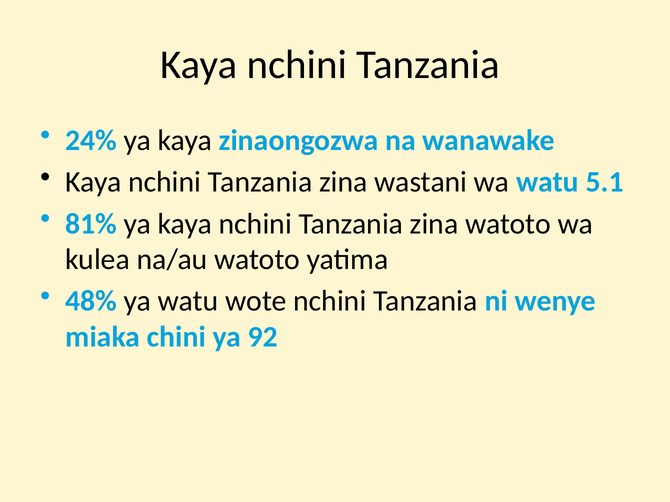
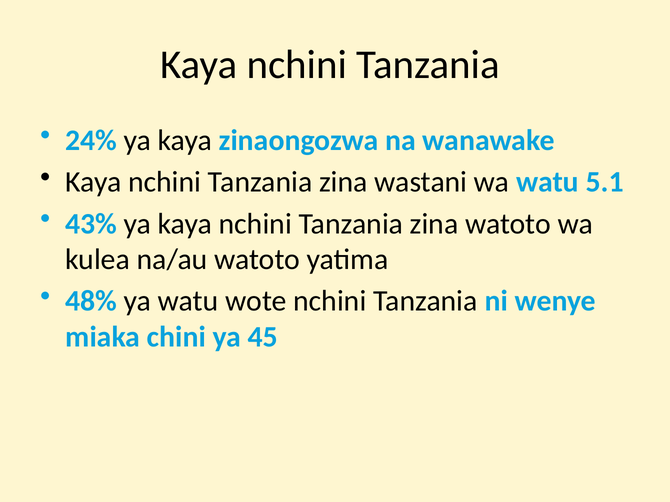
81%: 81% -> 43%
92: 92 -> 45
